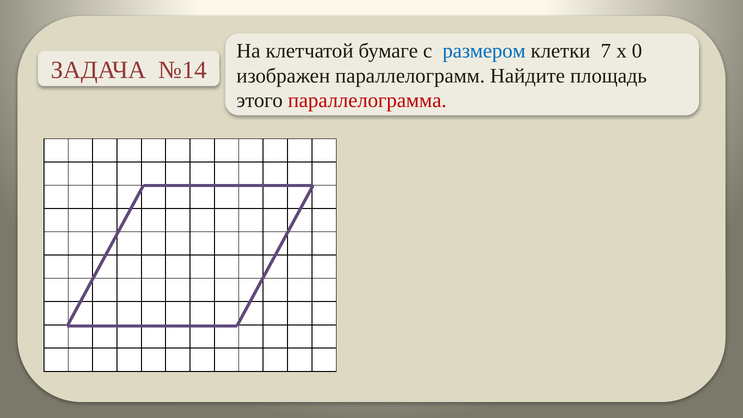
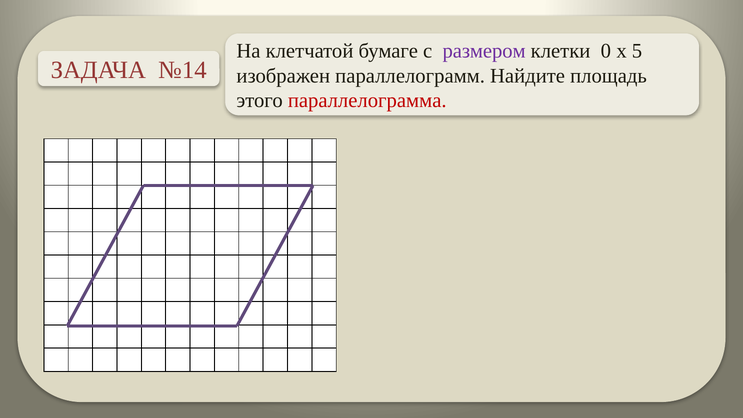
размером colour: blue -> purple
7: 7 -> 0
0: 0 -> 5
